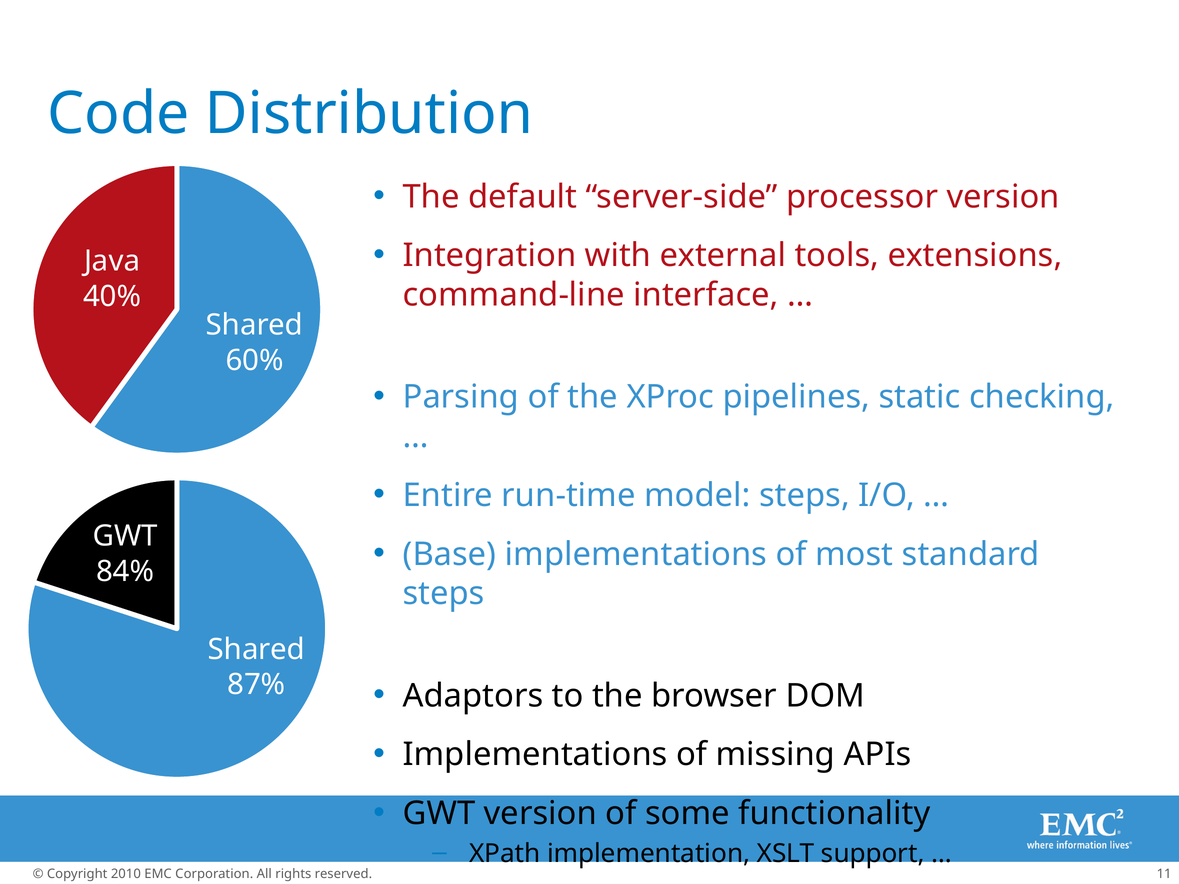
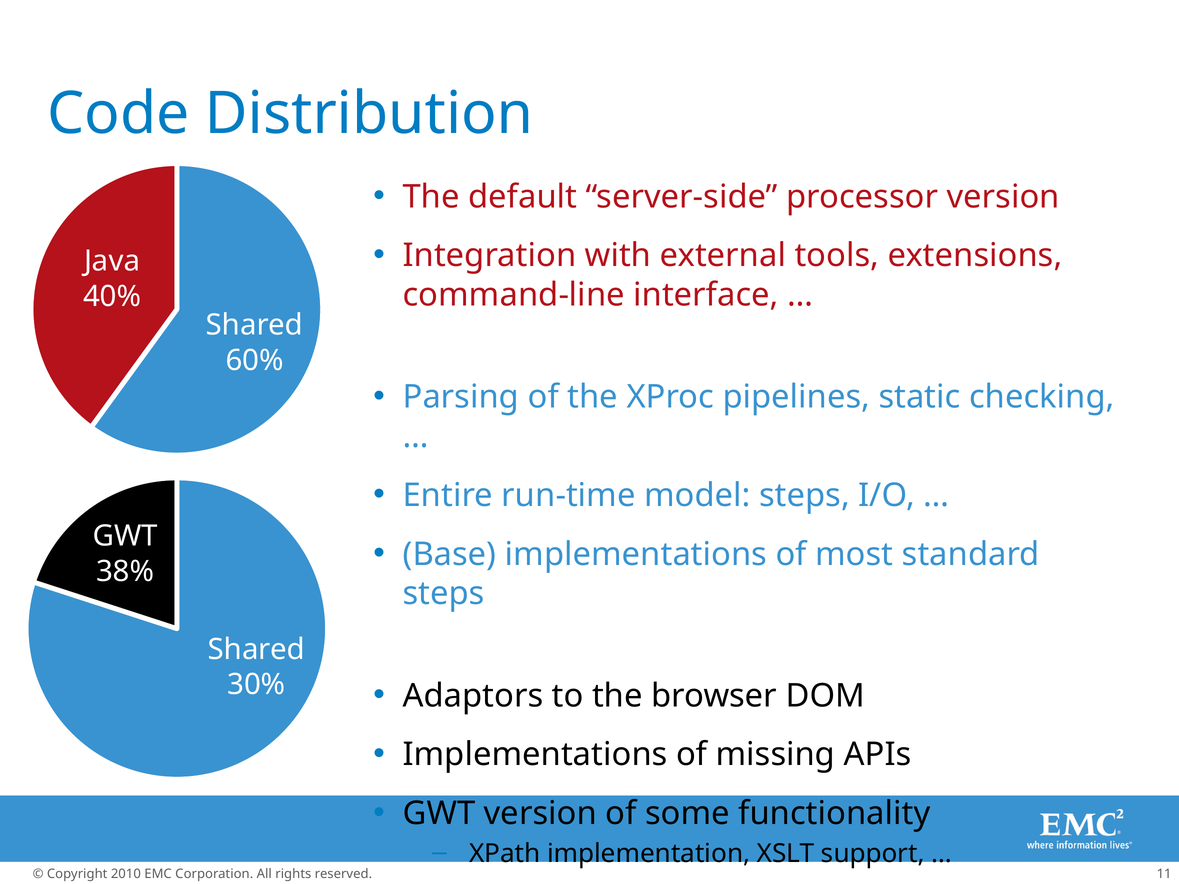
84%: 84% -> 38%
87%: 87% -> 30%
